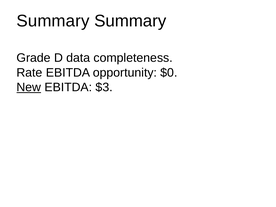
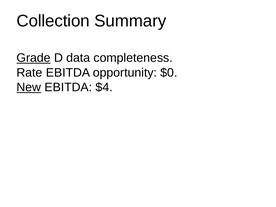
Summary at (53, 21): Summary -> Collection
Grade underline: none -> present
$3: $3 -> $4
